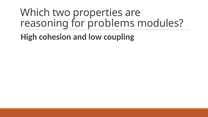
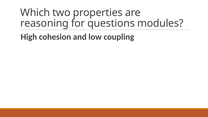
problems: problems -> questions
